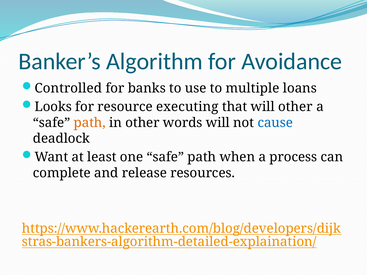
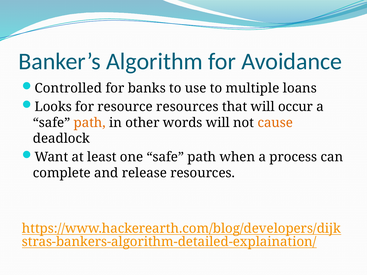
resource executing: executing -> resources
will other: other -> occur
cause colour: blue -> orange
